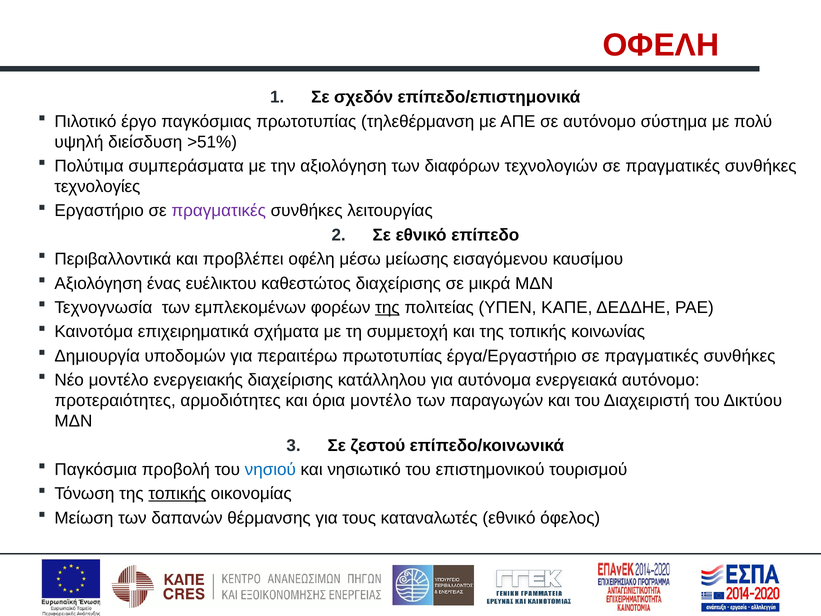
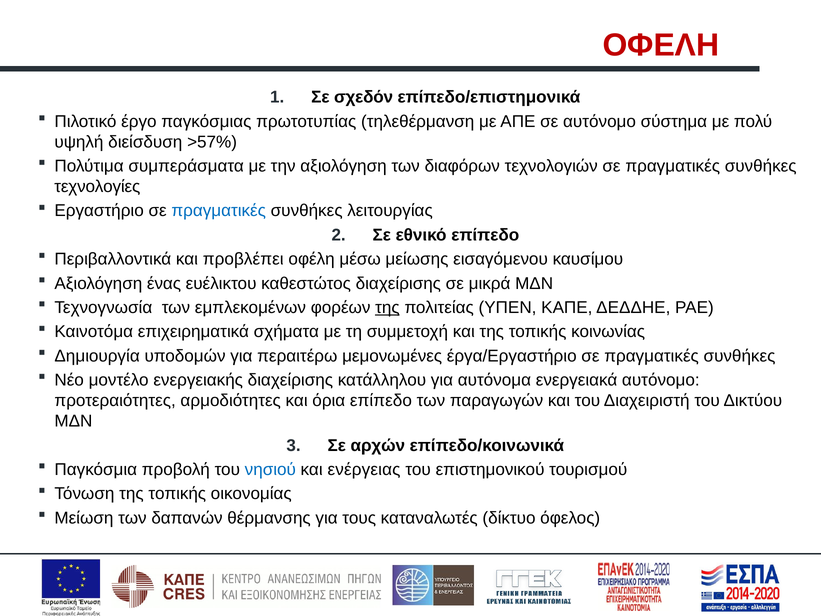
>51%: >51% -> >57%
πραγματικές at (219, 211) colour: purple -> blue
περαιτέρω πρωτοτυπίας: πρωτοτυπίας -> μεμονωμένες
όρια μοντέλο: μοντέλο -> επίπεδο
ζεστού: ζεστού -> αρχών
νησιωτικό: νησιωτικό -> ενέργειας
τοπικής at (177, 494) underline: present -> none
καταναλωτές εθνικό: εθνικό -> δίκτυο
